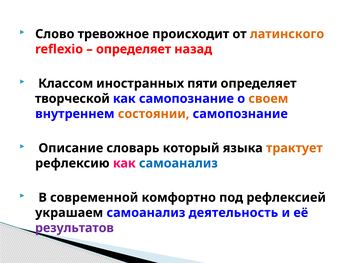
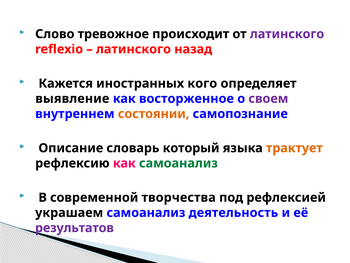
латинского at (287, 34) colour: orange -> purple
определяет at (134, 49): определяет -> латинского
Классом: Классом -> Кажется
пяти: пяти -> кого
творческой: творческой -> выявление
как самопознание: самопознание -> восторженное
своем colour: orange -> purple
самоанализ at (178, 163) colour: blue -> green
комфортно: комфортно -> творчества
